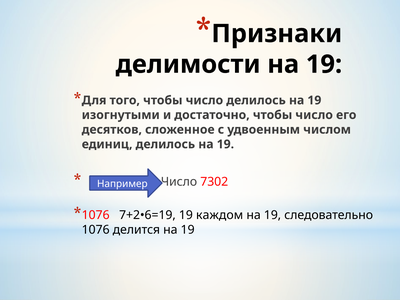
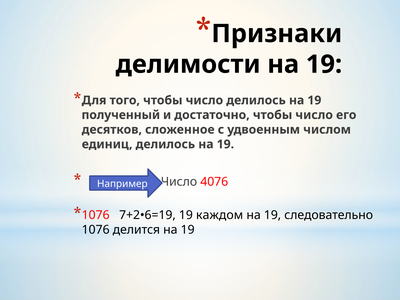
изогнутыми: изогнутыми -> полученный
7302: 7302 -> 4076
